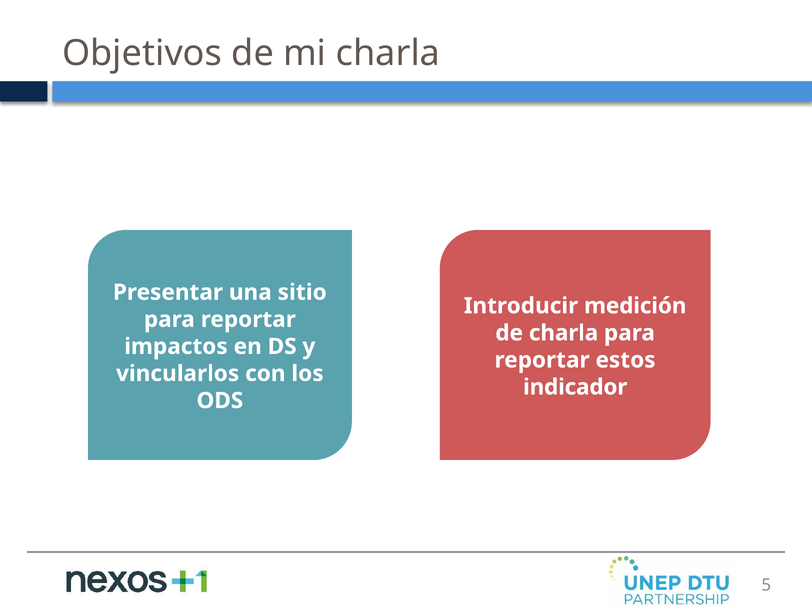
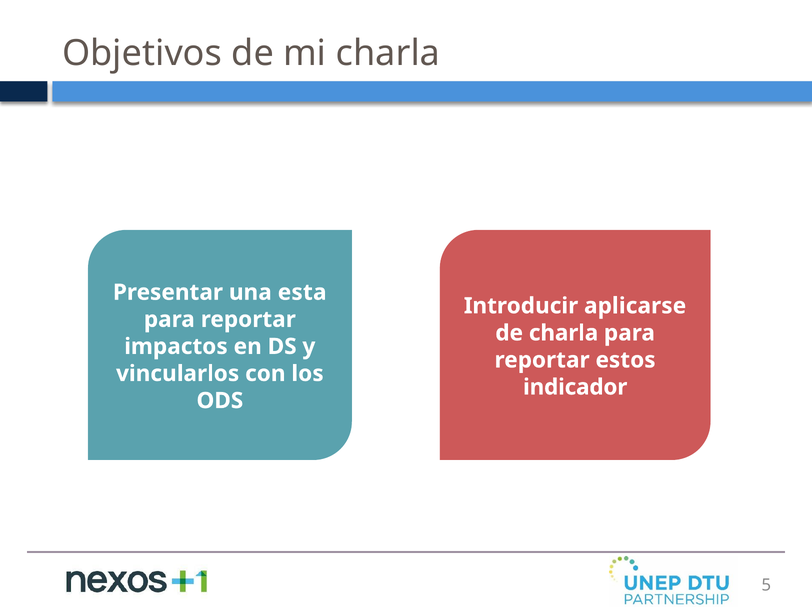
sitio: sitio -> esta
medición: medición -> aplicarse
